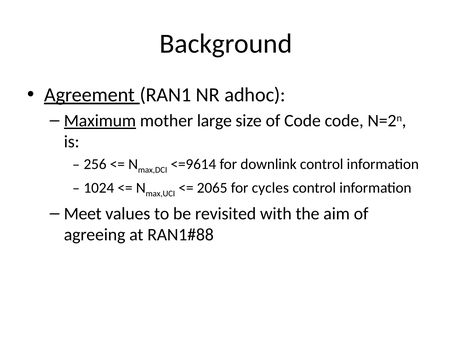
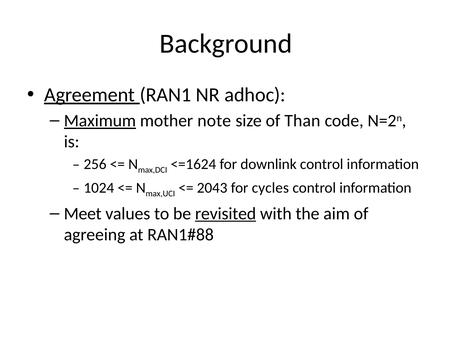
large: large -> note
of Code: Code -> Than
<=9614: <=9614 -> <=1624
2065: 2065 -> 2043
revisited underline: none -> present
